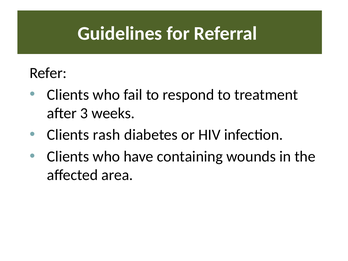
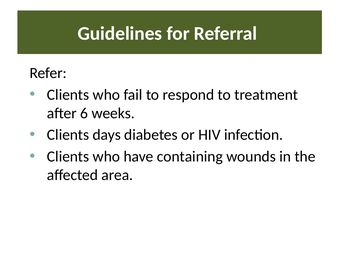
3: 3 -> 6
rash: rash -> days
